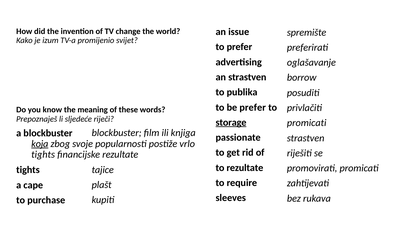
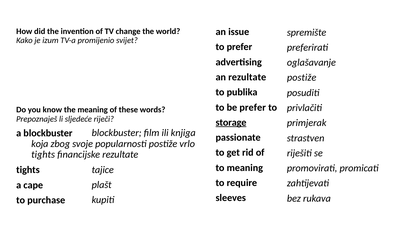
an strastven: strastven -> rezultate
borrow at (302, 78): borrow -> postiže
promicati at (307, 123): promicati -> primjerak
koja underline: present -> none
to rezultate: rezultate -> meaning
